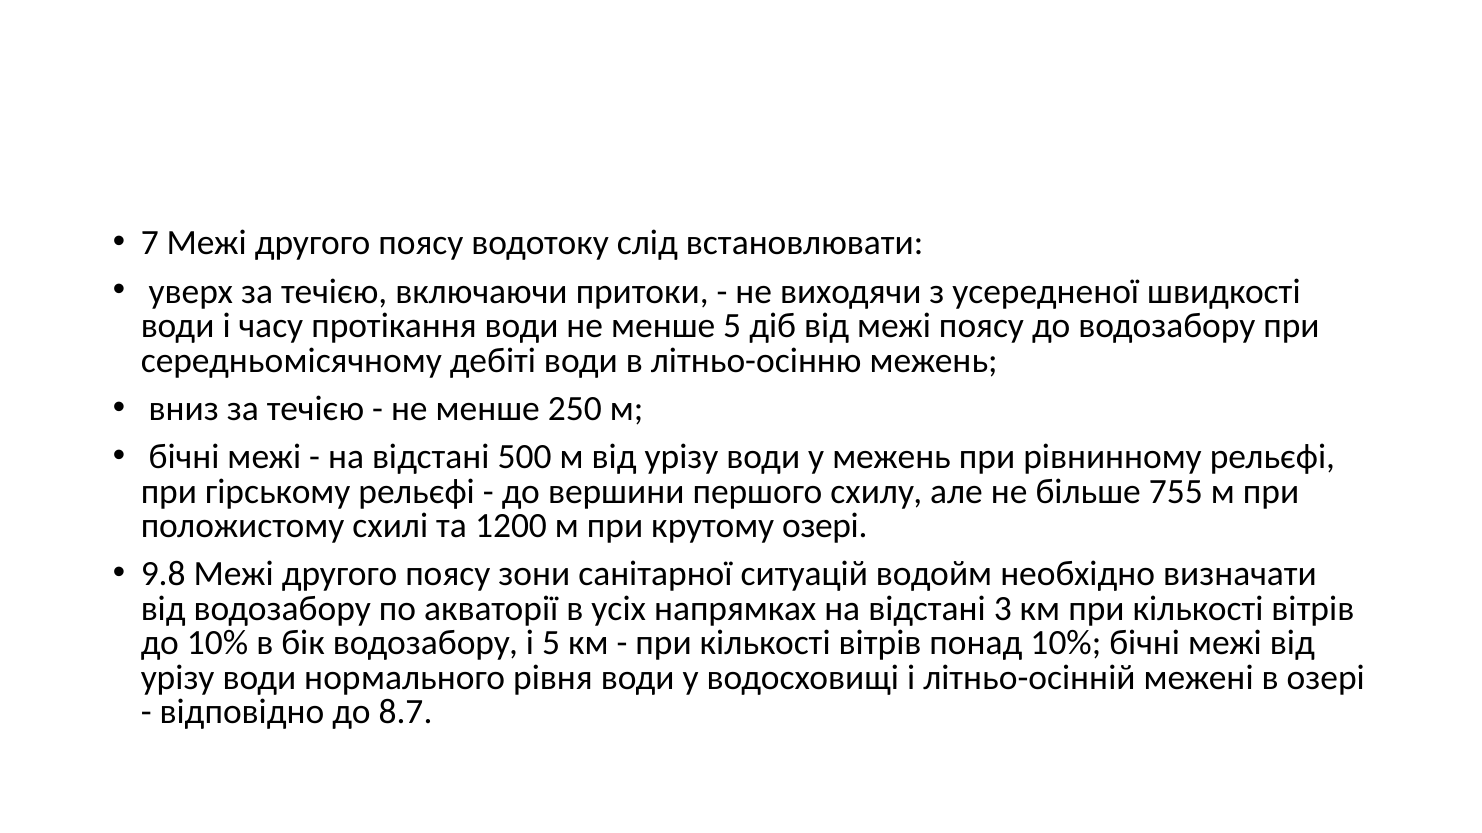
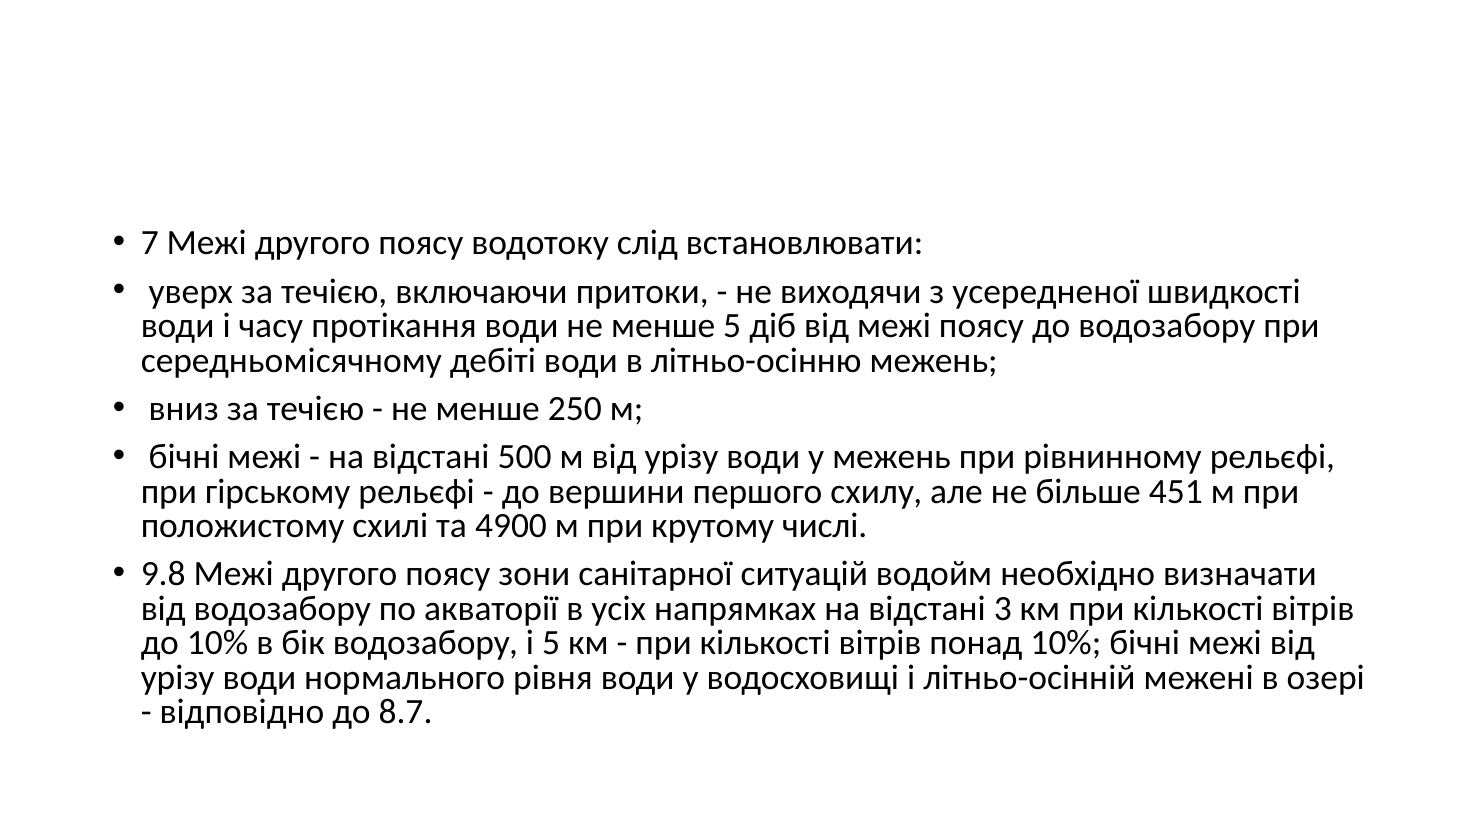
755: 755 -> 451
1200: 1200 -> 4900
крутому озері: озері -> числі
